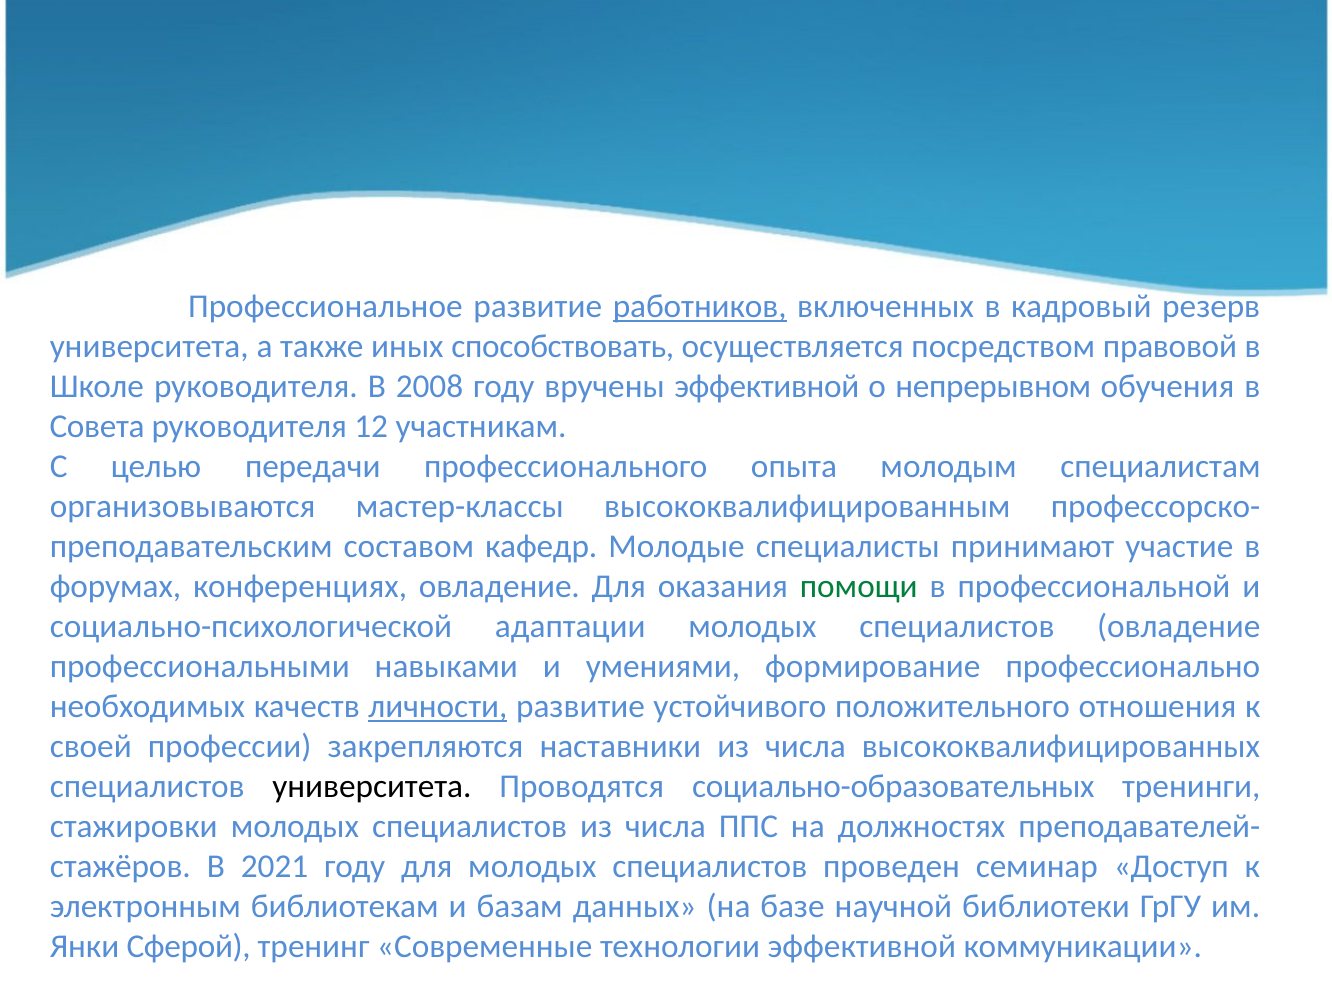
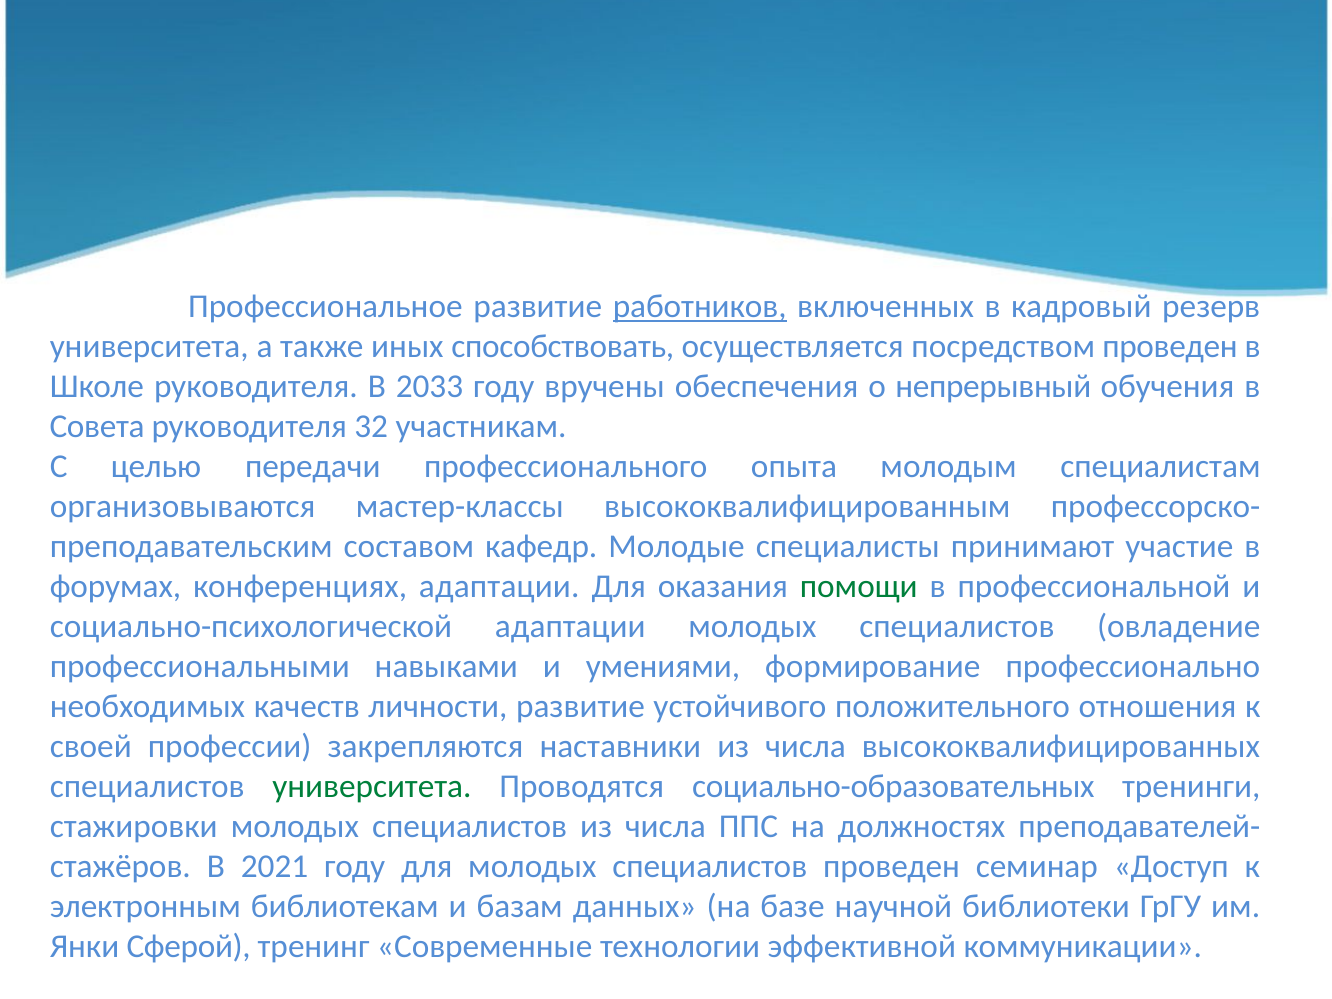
посредством правовой: правовой -> проведен
2008: 2008 -> 2033
вручены эффективной: эффективной -> обеспечения
непрерывном: непрерывном -> непрерывный
12: 12 -> 32
конференциях овладение: овладение -> адаптации
личности underline: present -> none
университета at (372, 786) colour: black -> green
